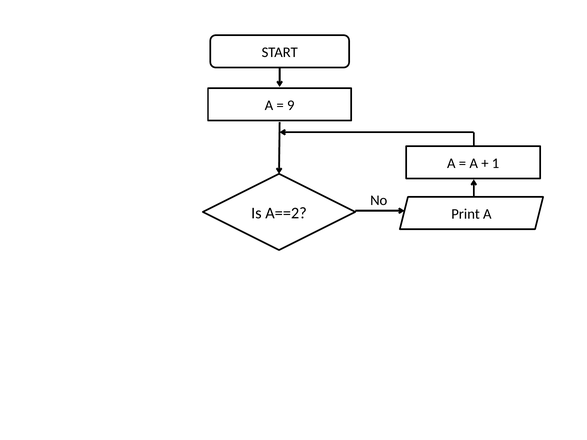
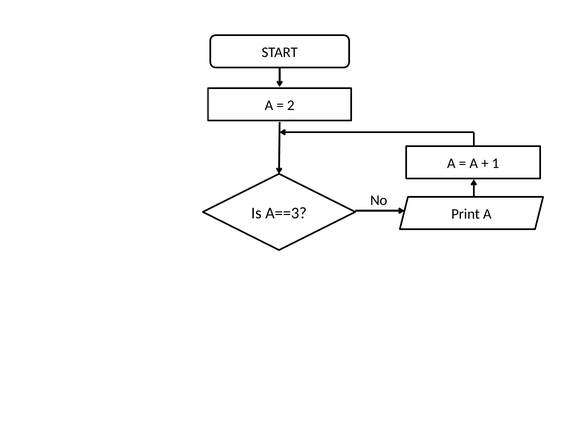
9: 9 -> 2
A==2: A==2 -> A==3
